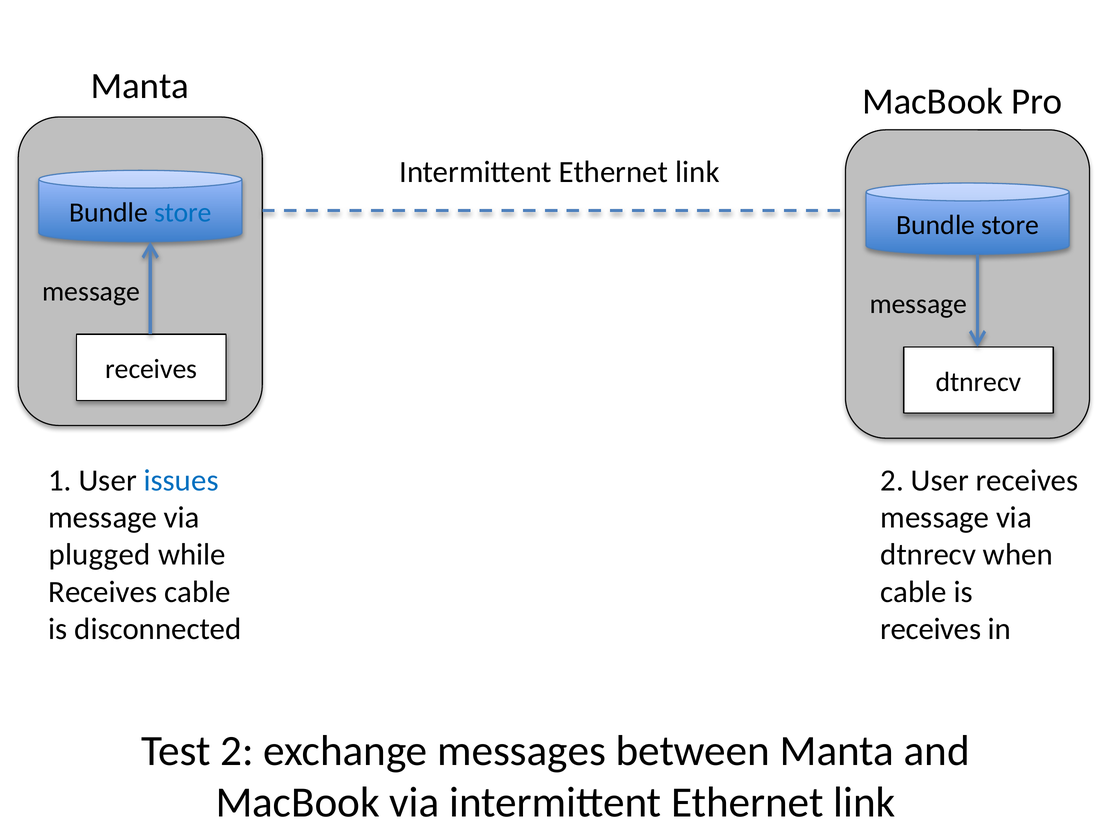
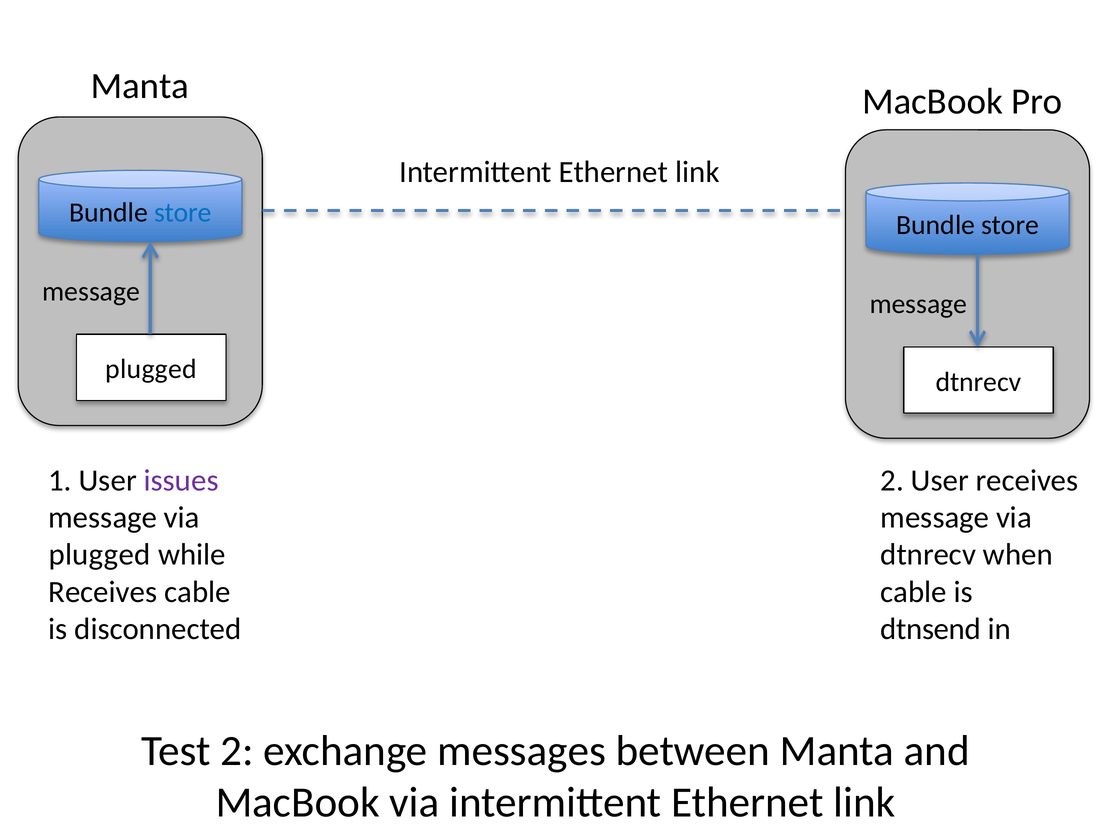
receives at (151, 369): receives -> plugged
issues colour: blue -> purple
receives at (931, 629): receives -> dtnsend
